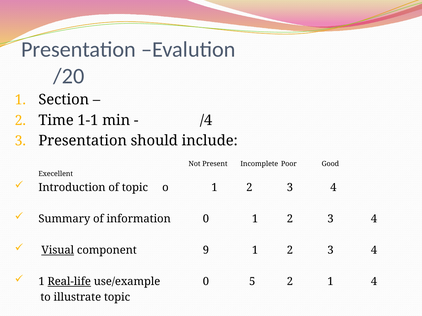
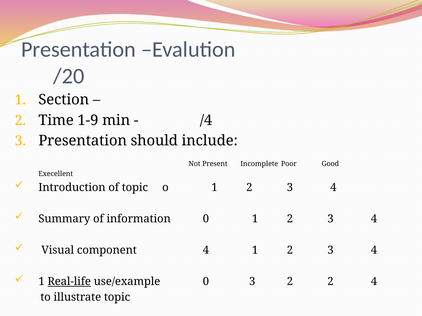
1-1: 1-1 -> 1-9
Visual underline: present -> none
component 9: 9 -> 4
0 5: 5 -> 3
2 1: 1 -> 2
